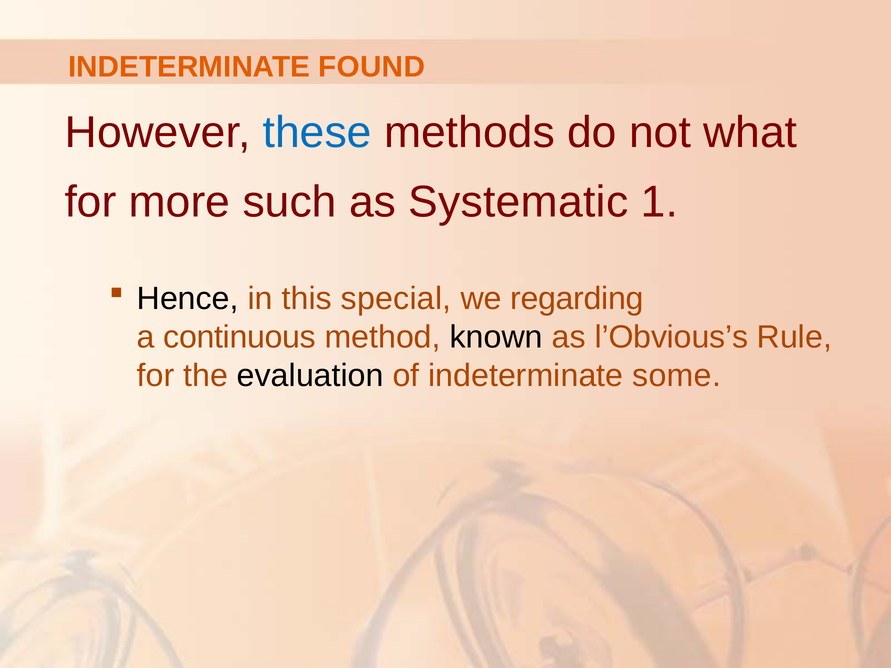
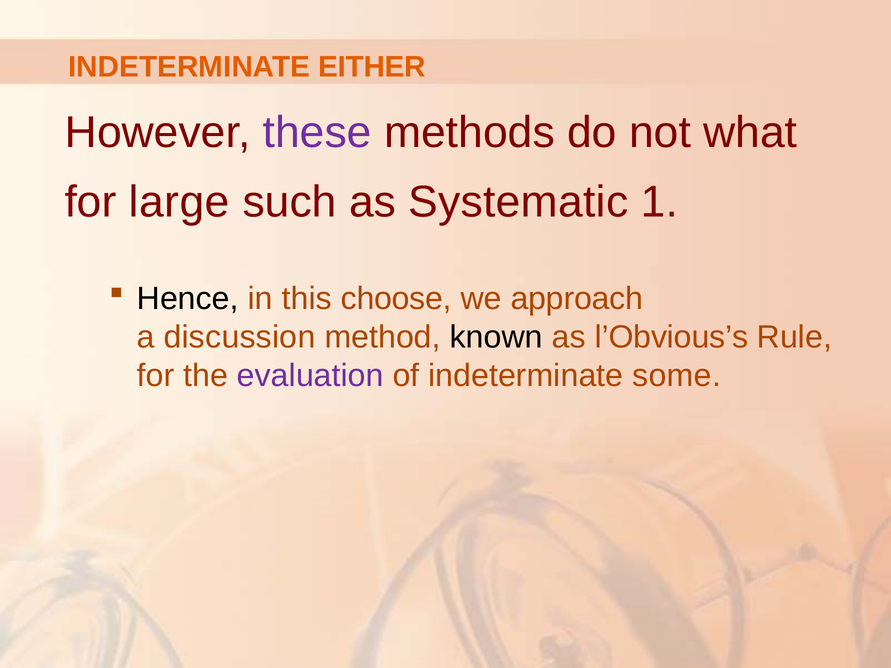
FOUND: FOUND -> EITHER
these colour: blue -> purple
more: more -> large
special: special -> choose
regarding: regarding -> approach
continuous: continuous -> discussion
evaluation colour: black -> purple
